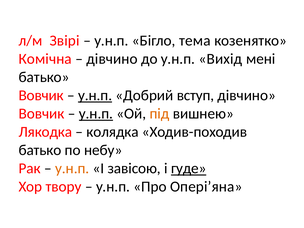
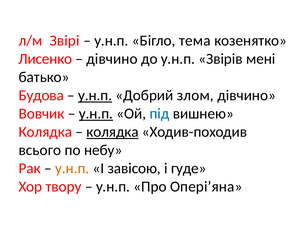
Комічна: Комічна -> Лисенко
Вихід: Вихід -> Звірів
Вовчик at (41, 95): Вовчик -> Будова
вступ: вступ -> злом
під colour: orange -> blue
Лякодка at (45, 132): Лякодка -> Колядка
колядка at (113, 132) underline: none -> present
батько at (40, 150): батько -> всього
гуде underline: present -> none
